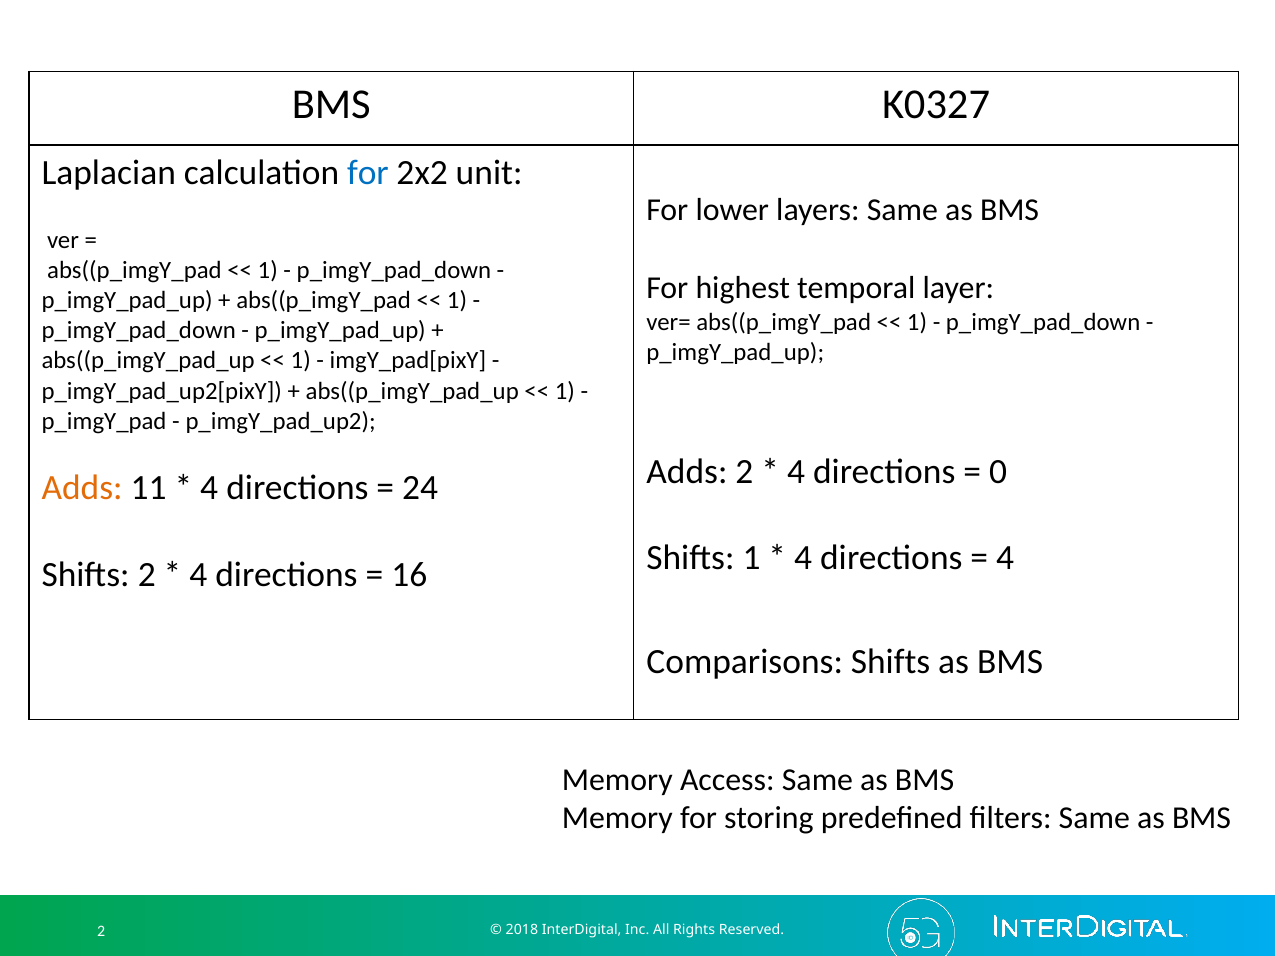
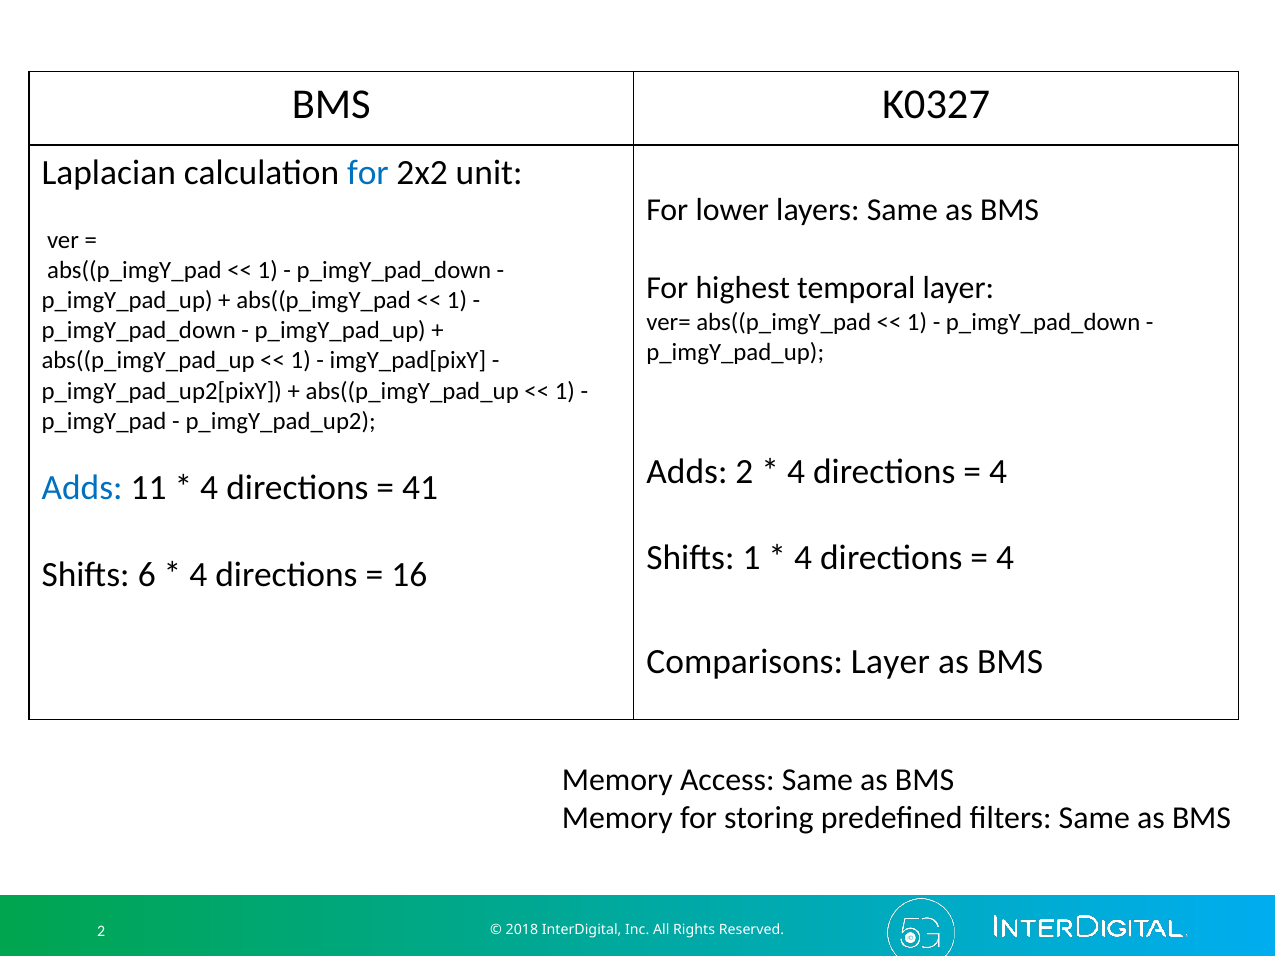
0 at (998, 471): 0 -> 4
Adds at (82, 488) colour: orange -> blue
24: 24 -> 41
Shifts 2: 2 -> 6
Comparisons Shifts: Shifts -> Layer
